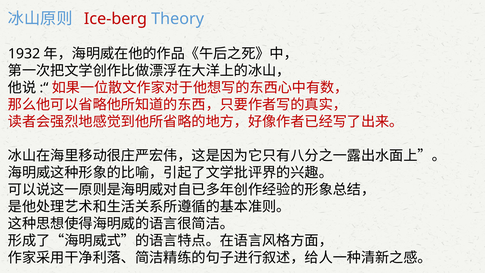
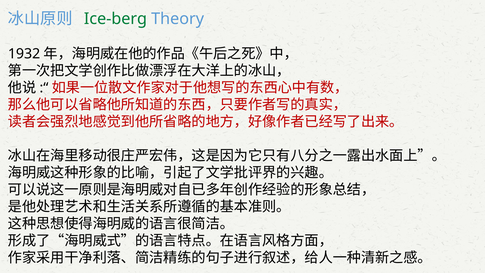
Ice-berg colour: red -> green
